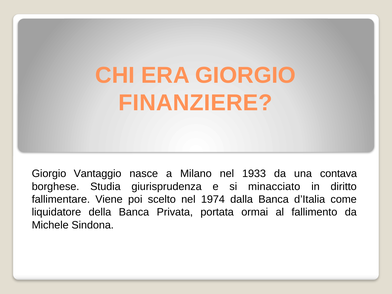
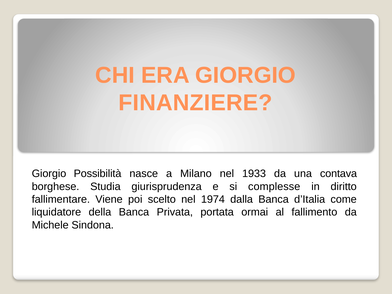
Vantaggio: Vantaggio -> Possibilità
minacciato: minacciato -> complesse
